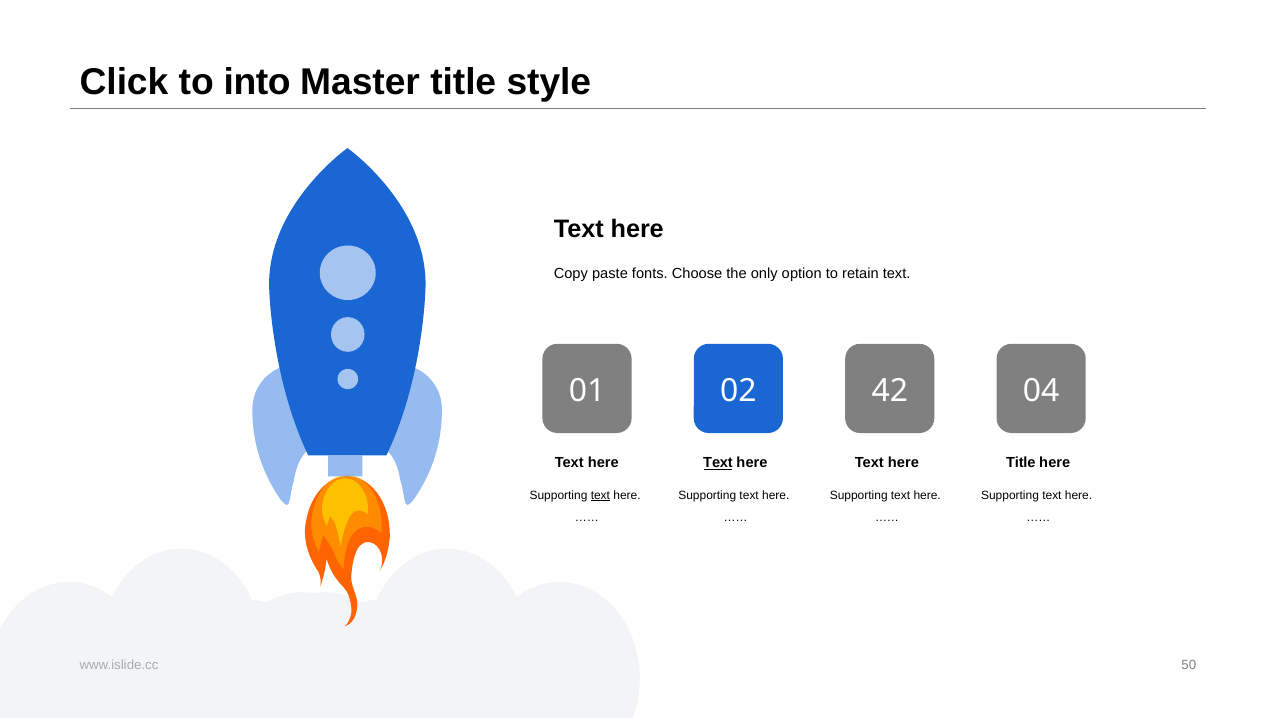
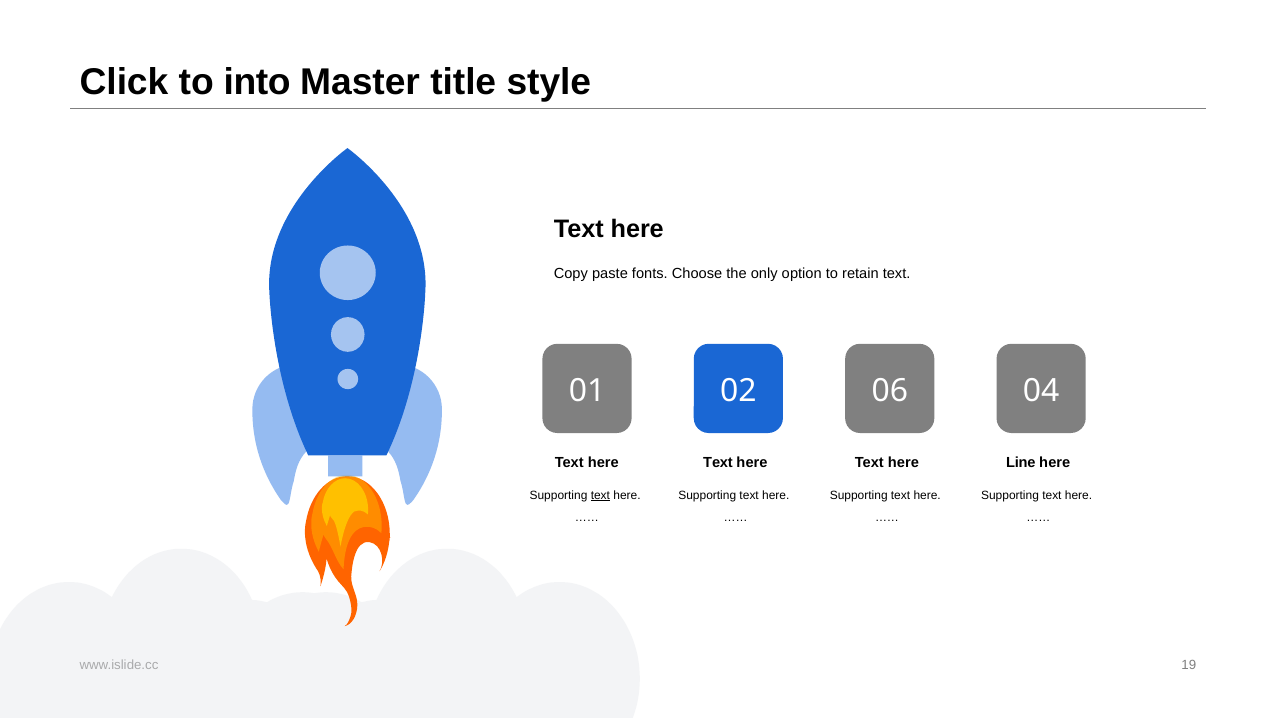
42: 42 -> 06
Text at (718, 463) underline: present -> none
Title at (1021, 463): Title -> Line
50: 50 -> 19
